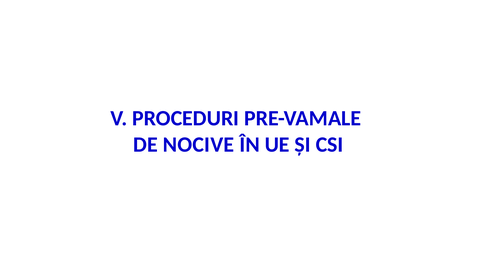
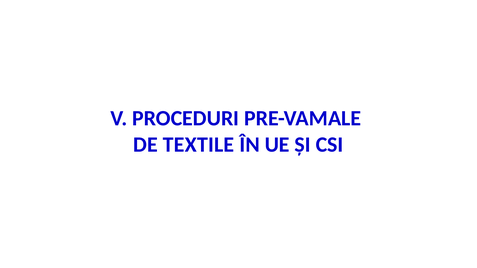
NOCIVE: NOCIVE -> TEXTILE
